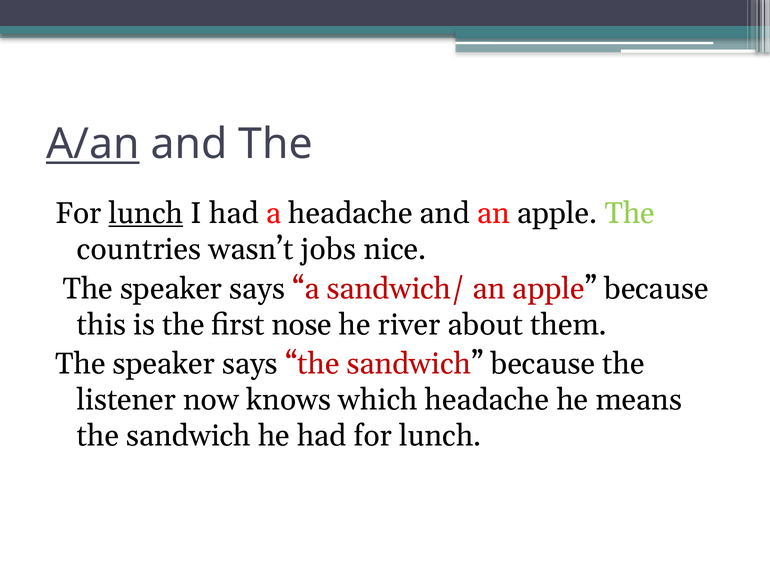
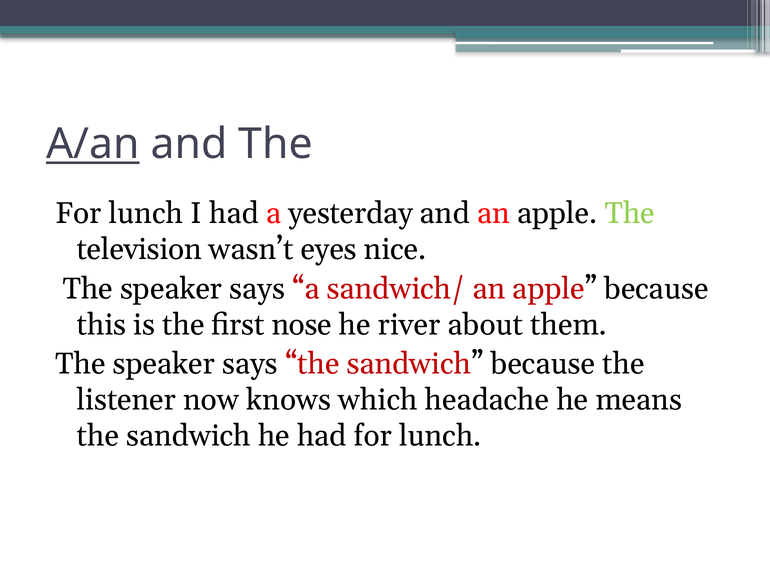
lunch at (146, 213) underline: present -> none
a headache: headache -> yesterday
countries: countries -> television
jobs: jobs -> eyes
